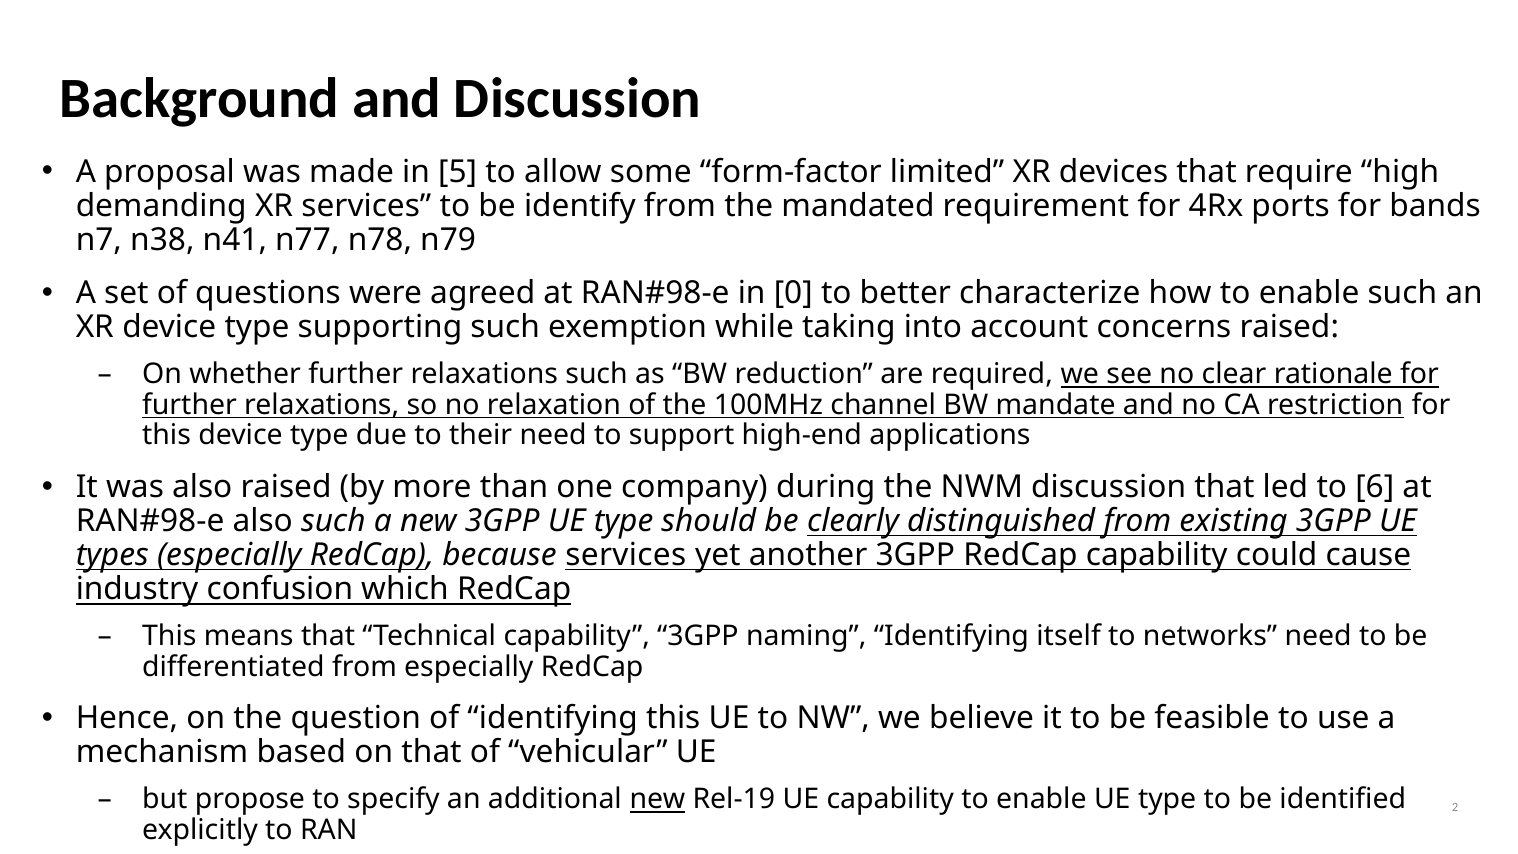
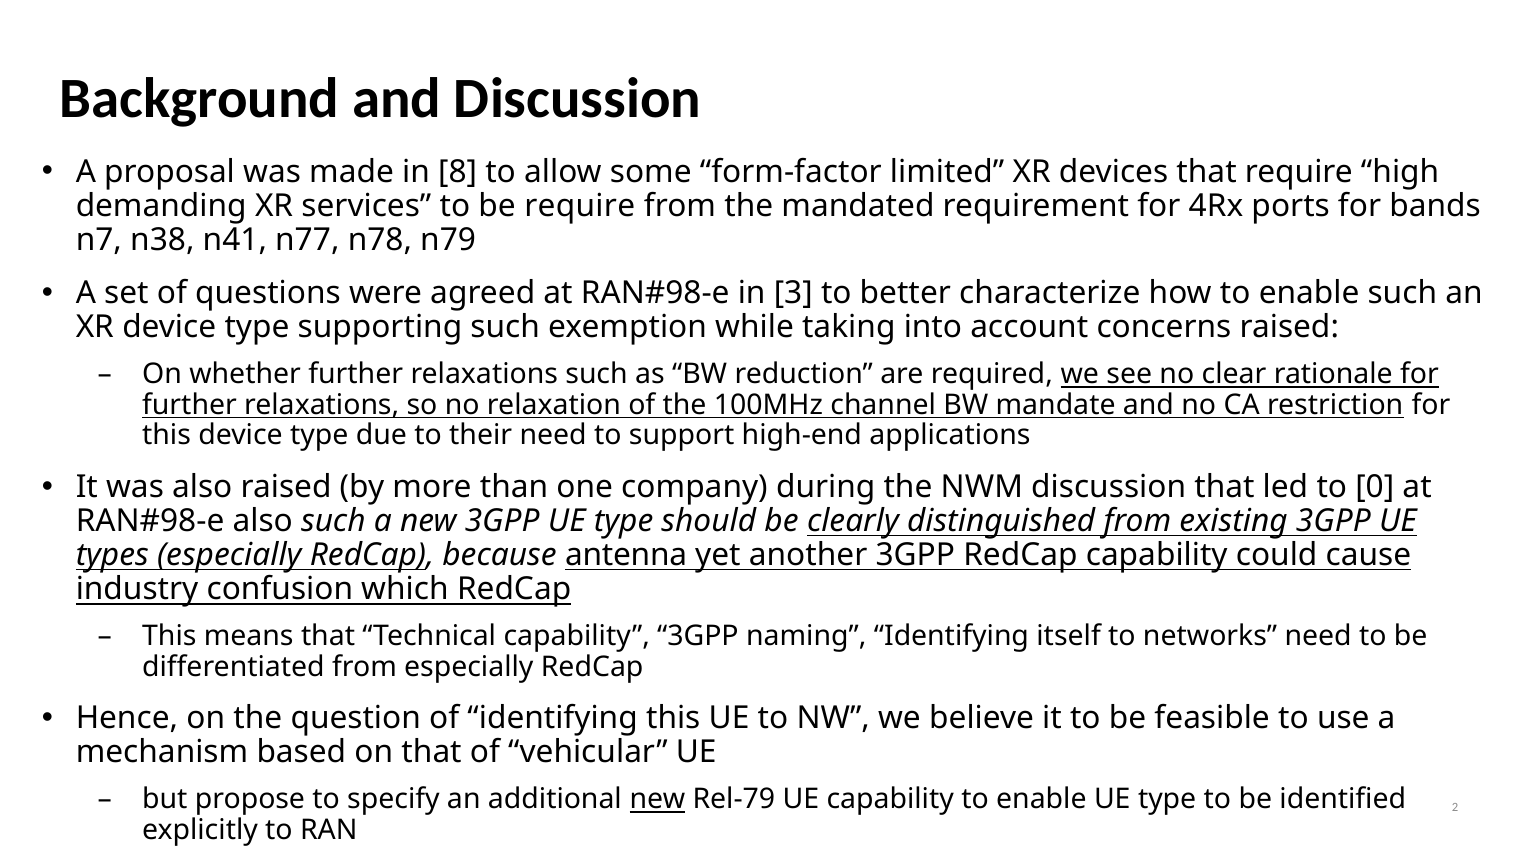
5: 5 -> 8
be identify: identify -> require
0: 0 -> 3
6: 6 -> 0
because services: services -> antenna
Rel-19: Rel-19 -> Rel-79
